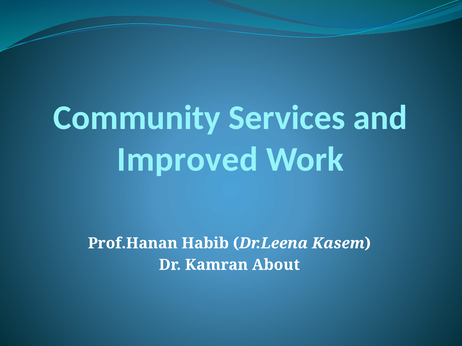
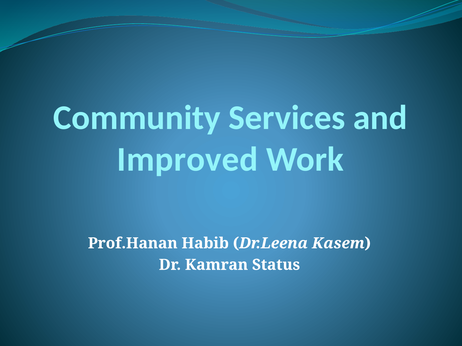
About: About -> Status
